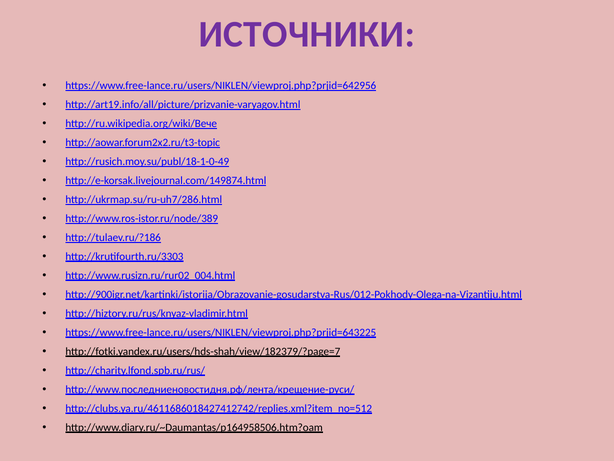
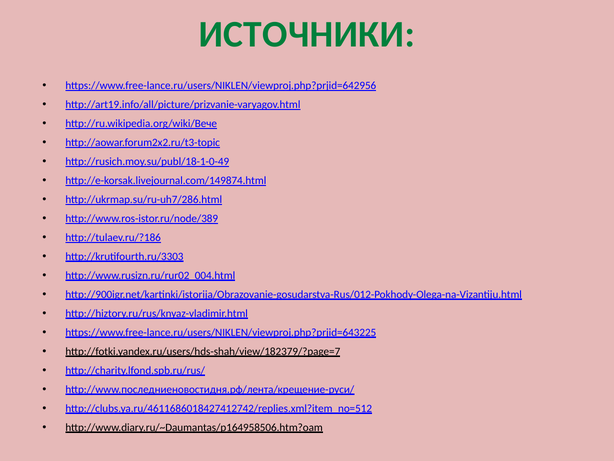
ИСТОЧНИКИ colour: purple -> green
